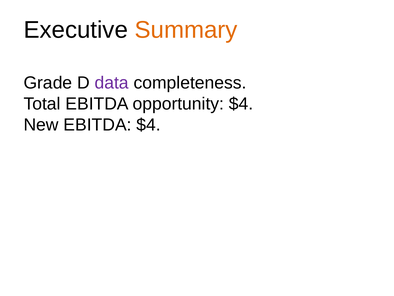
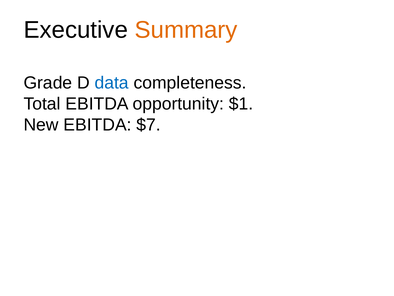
data colour: purple -> blue
opportunity $4: $4 -> $1
EBITDA $4: $4 -> $7
